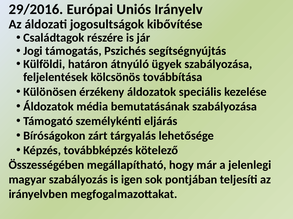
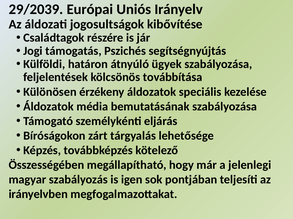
29/2016: 29/2016 -> 29/2039
